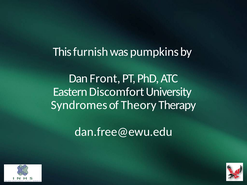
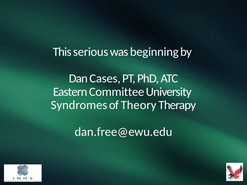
furnish: furnish -> serious
pumpkins: pumpkins -> beginning
Front: Front -> Cases
Discomfort: Discomfort -> Committee
